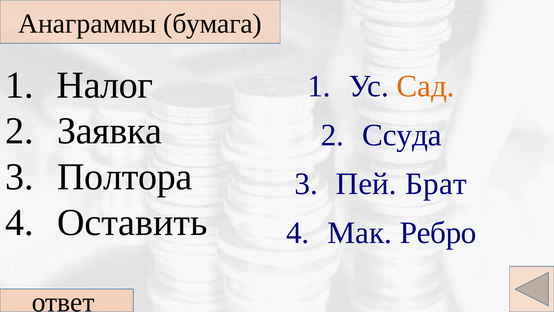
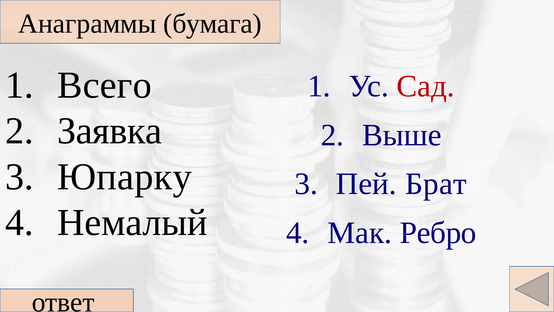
Налог: Налог -> Всего
Сад colour: orange -> red
Ссуда: Ссуда -> Выше
Полтора: Полтора -> Юпарку
Оставить: Оставить -> Немалый
